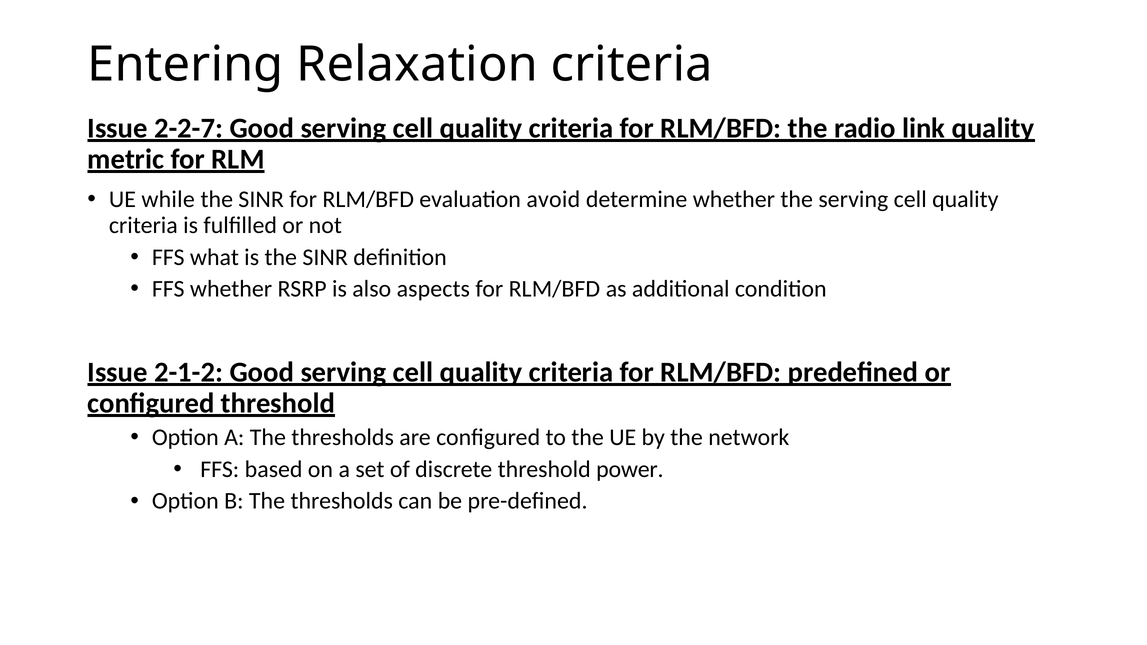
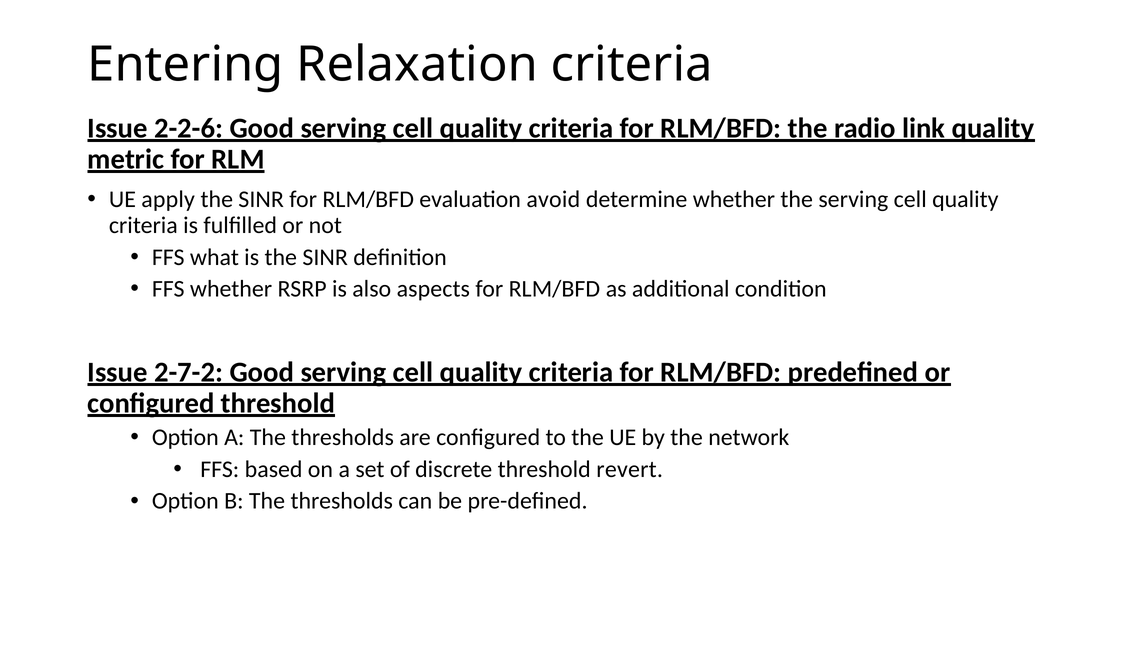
2-2-7: 2-2-7 -> 2-2-6
while: while -> apply
2-1-2: 2-1-2 -> 2-7-2
power: power -> revert
